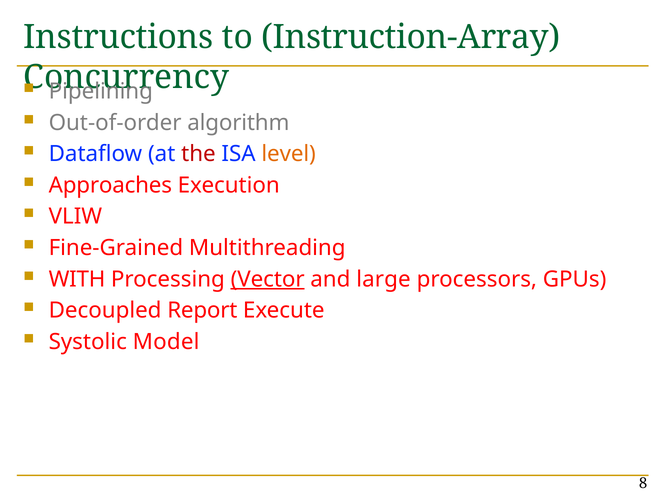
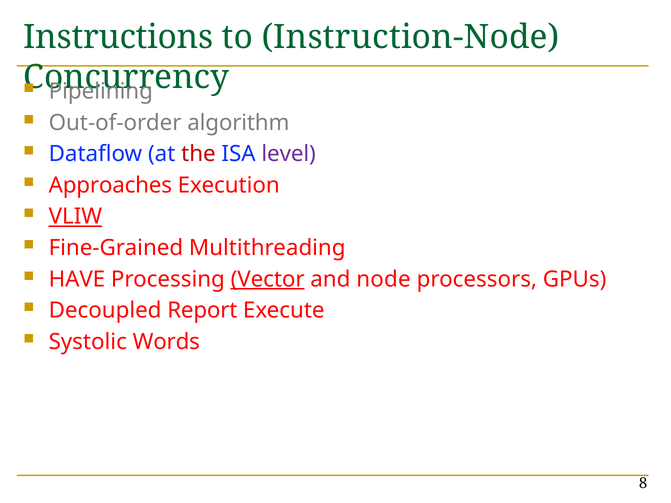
Instruction-Array: Instruction-Array -> Instruction-Node
level colour: orange -> purple
VLIW underline: none -> present
WITH: WITH -> HAVE
large: large -> node
Model: Model -> Words
